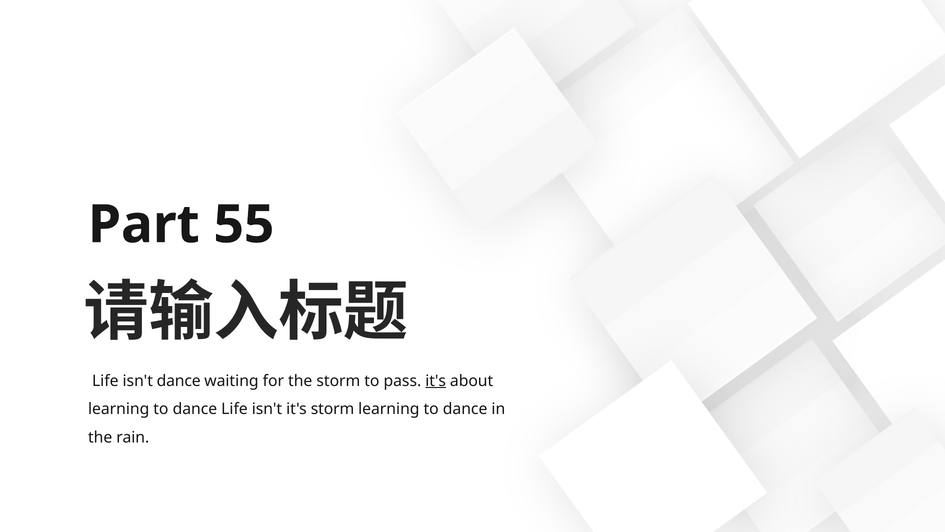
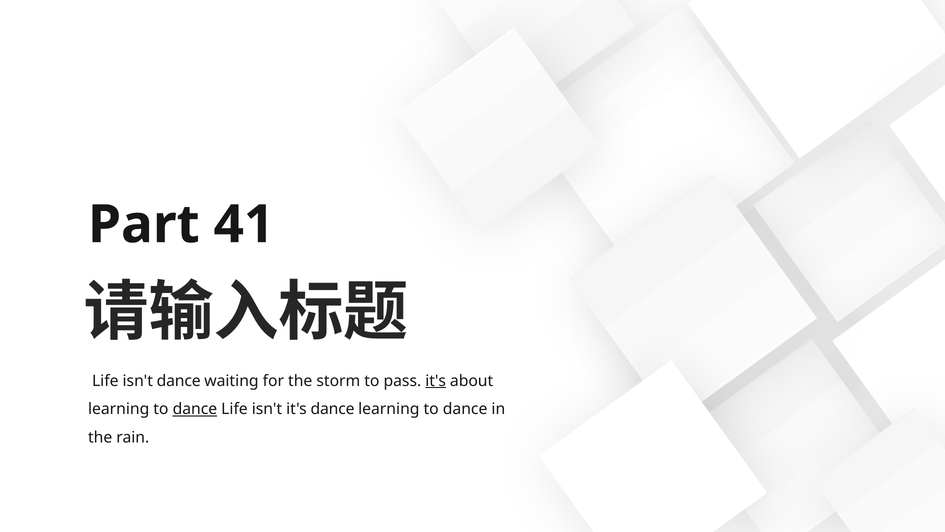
55: 55 -> 41
dance at (195, 409) underline: none -> present
it's storm: storm -> dance
